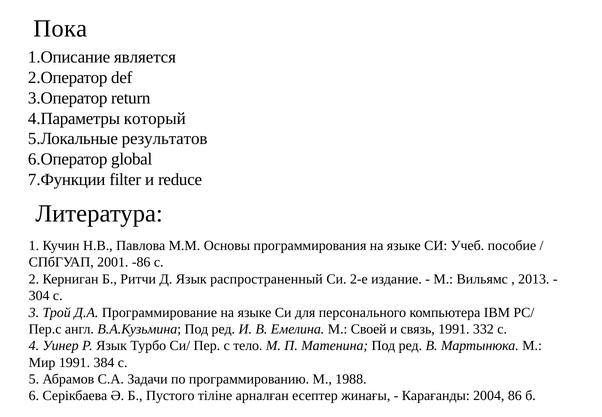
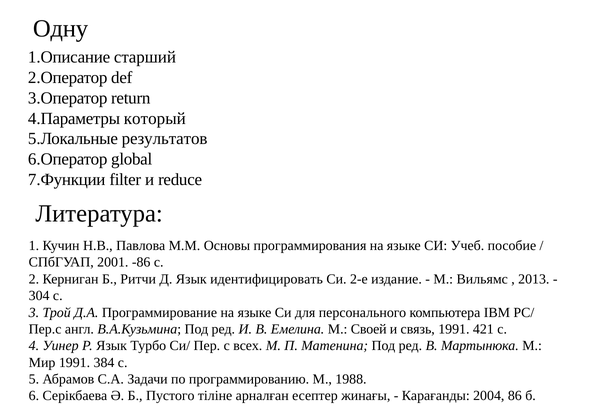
Пока: Пока -> Одну
является: является -> старший
распространенный: распространенный -> идентифицировать
332: 332 -> 421
тело: тело -> всех
